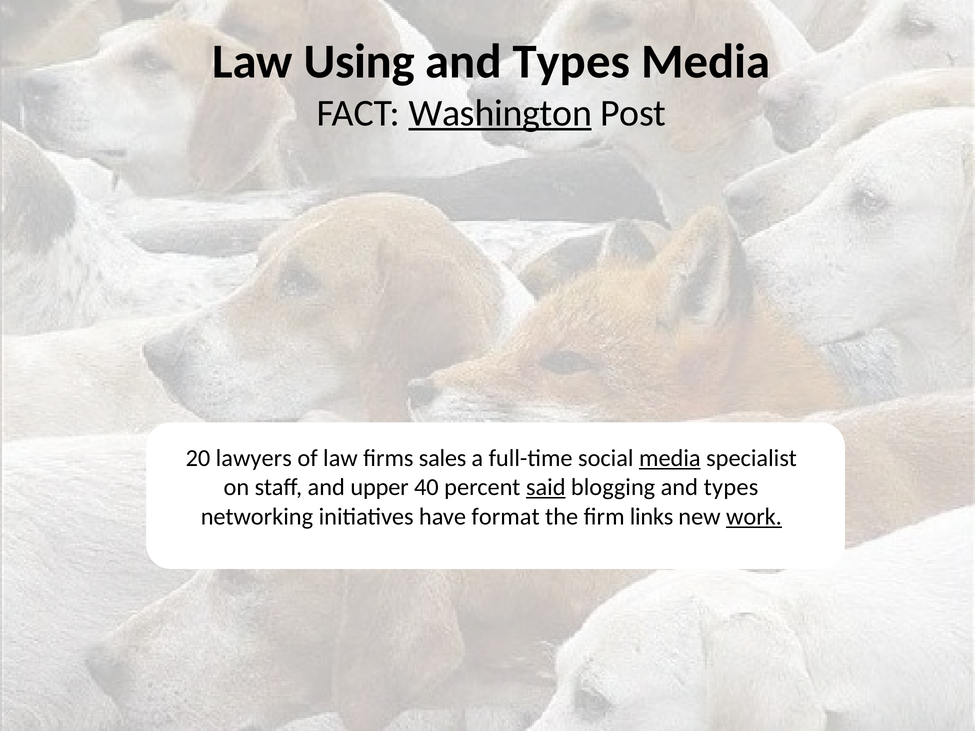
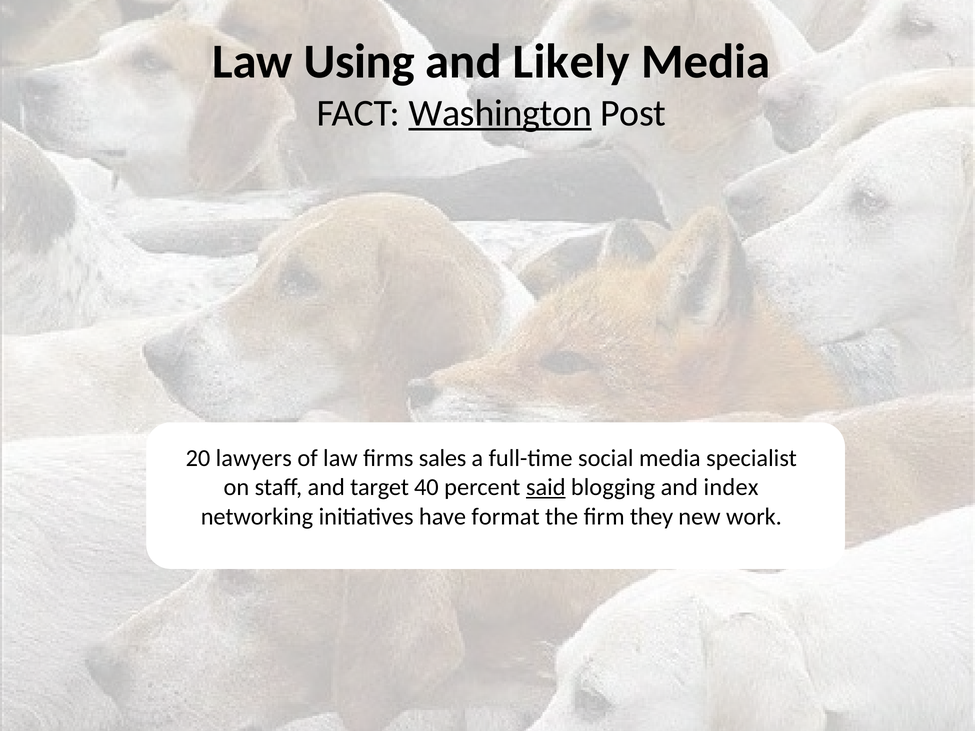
Types at (571, 62): Types -> Likely
media at (670, 458) underline: present -> none
upper: upper -> target
blogging and types: types -> index
links: links -> they
work underline: present -> none
